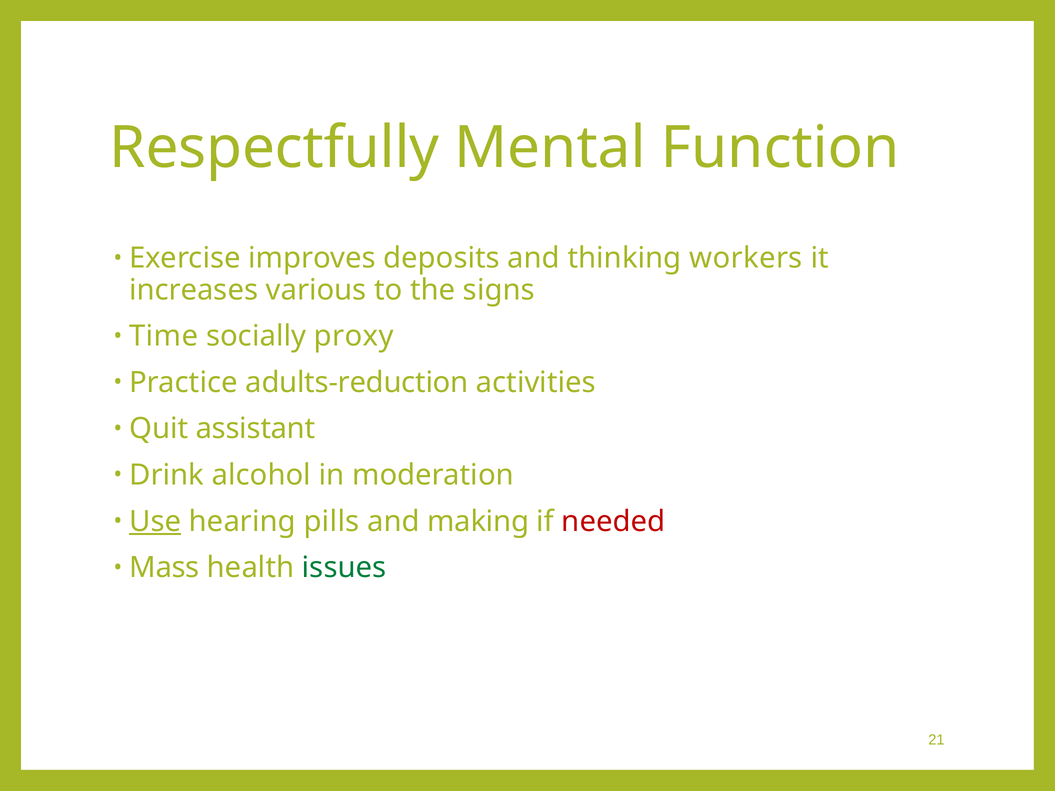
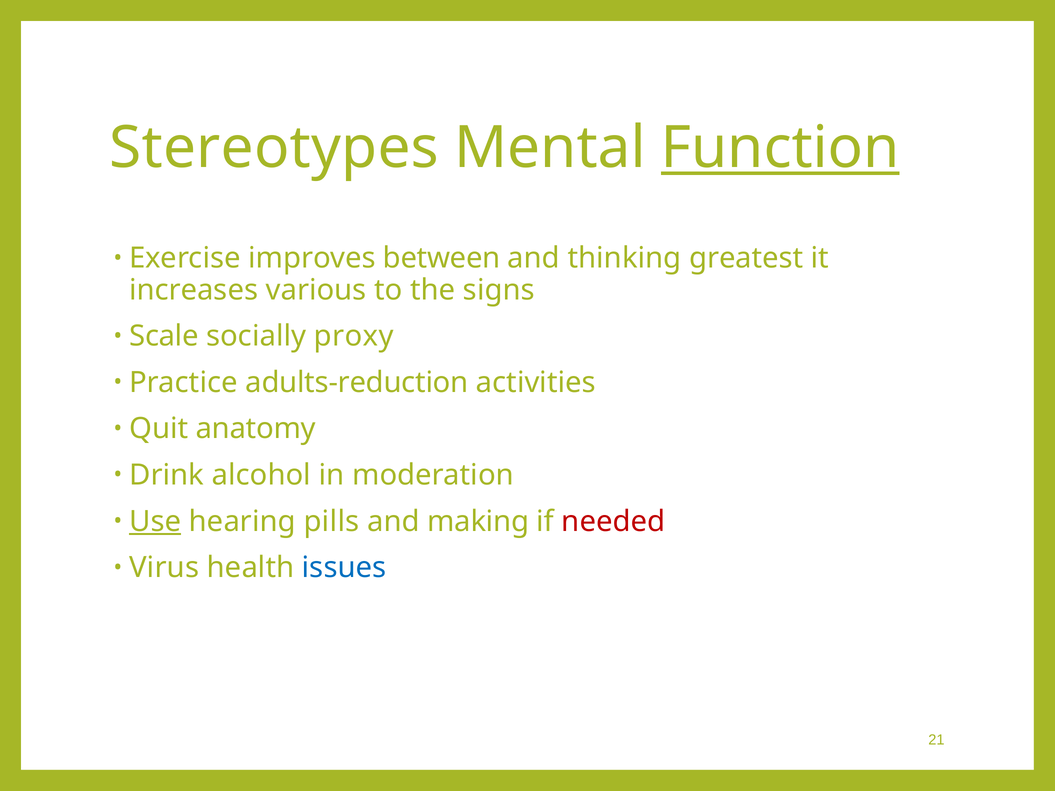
Respectfully: Respectfully -> Stereotypes
Function underline: none -> present
deposits: deposits -> between
workers: workers -> greatest
Time: Time -> Scale
assistant: assistant -> anatomy
Mass: Mass -> Virus
issues colour: green -> blue
